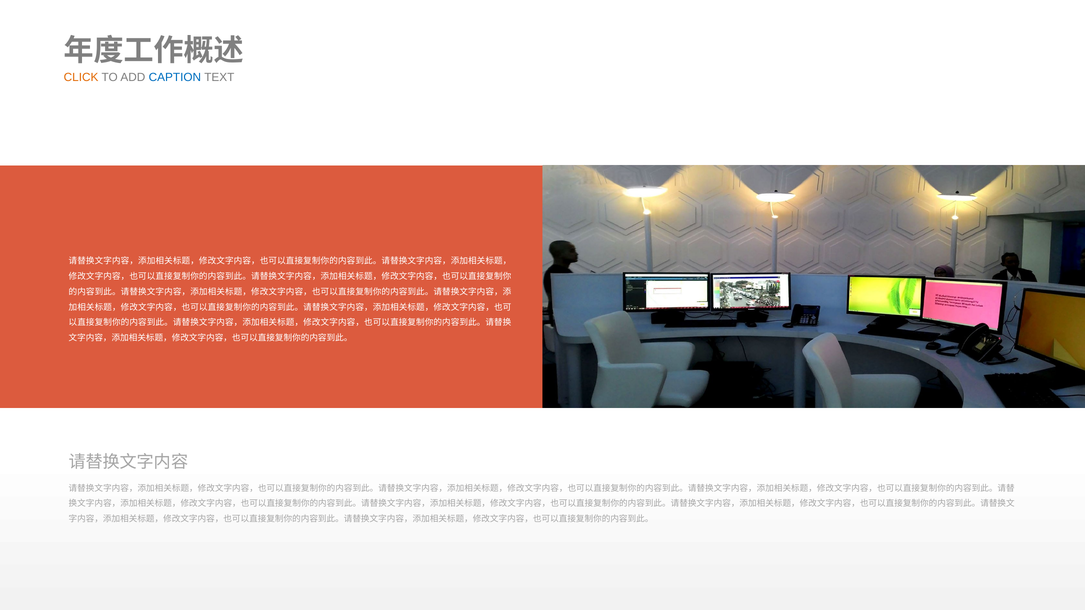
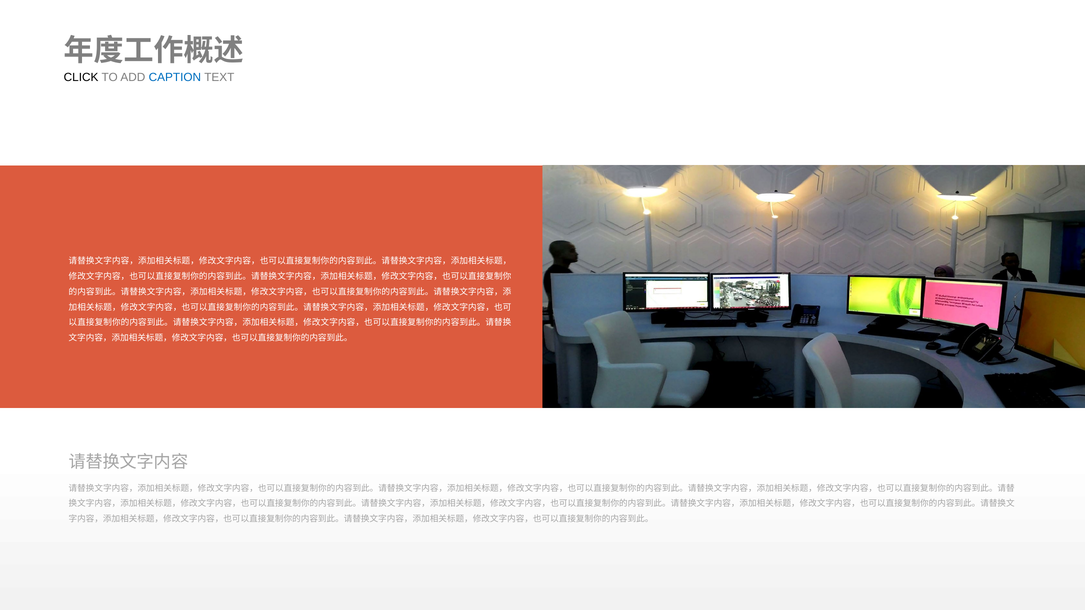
CLICK colour: orange -> black
